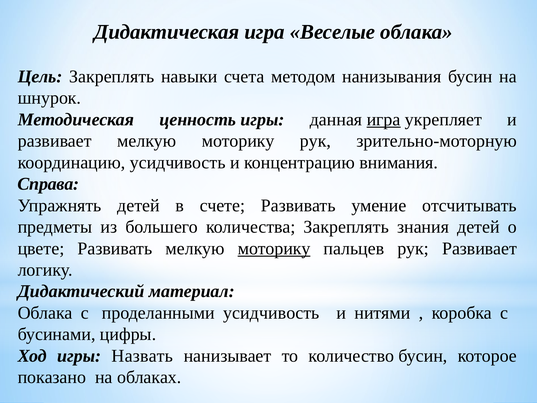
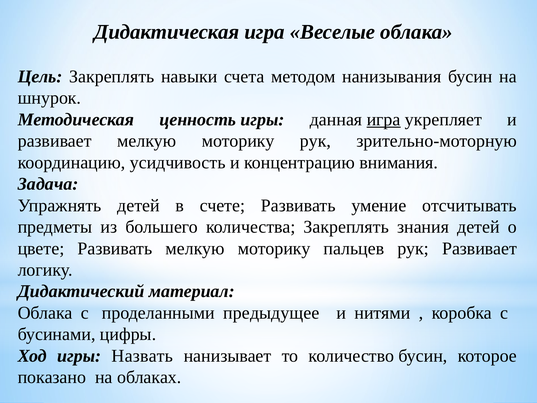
Справа: Справа -> Задача
моторику at (274, 248) underline: present -> none
проделанными усидчивость: усидчивость -> предыдущее
